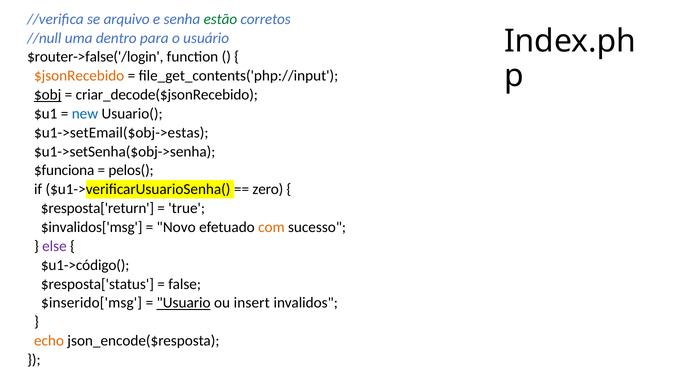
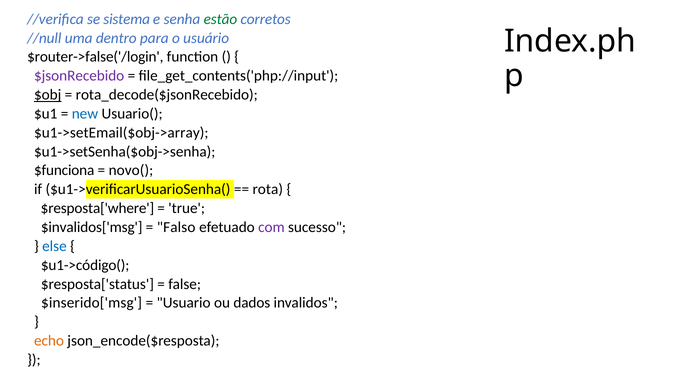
arquivo: arquivo -> sistema
$jsonRecebido colour: orange -> purple
criar_decode($jsonRecebido: criar_decode($jsonRecebido -> rota_decode($jsonRecebido
$u1->setEmail($obj->estas: $u1->setEmail($obj->estas -> $u1->setEmail($obj->array
pelos(: pelos( -> novo(
zero: zero -> rota
$resposta['return: $resposta['return -> $resposta['where
Novo: Novo -> Falso
com colour: orange -> purple
else colour: purple -> blue
Usuario underline: present -> none
insert: insert -> dados
